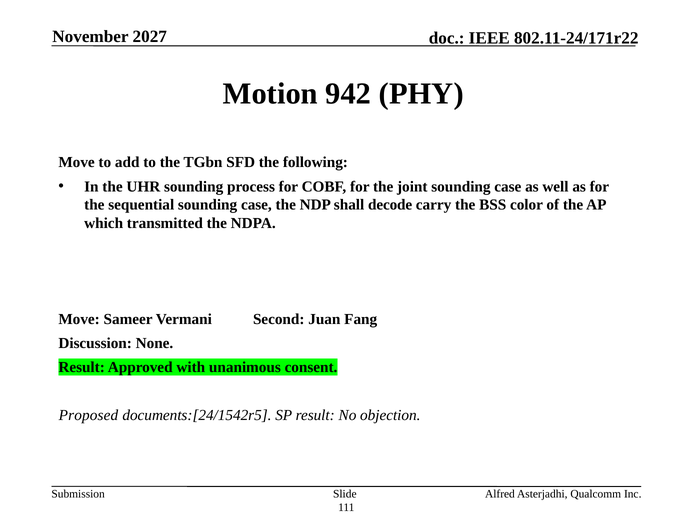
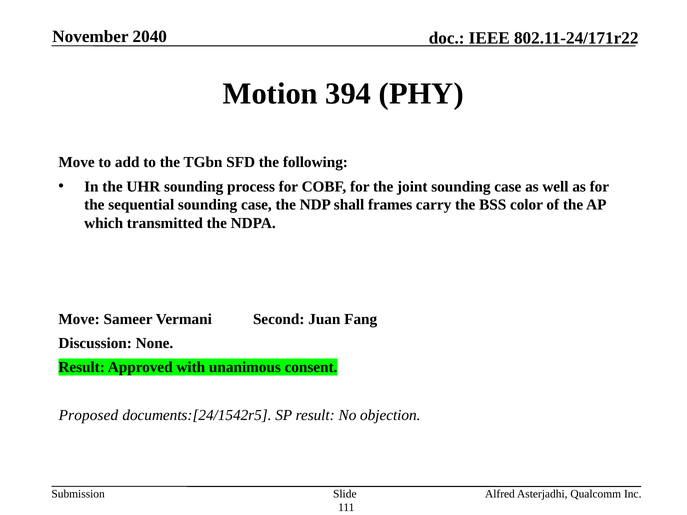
2027: 2027 -> 2040
942: 942 -> 394
decode: decode -> frames
